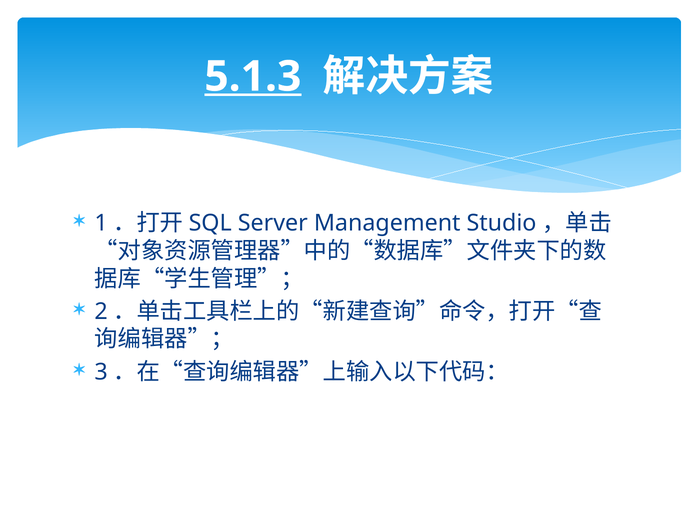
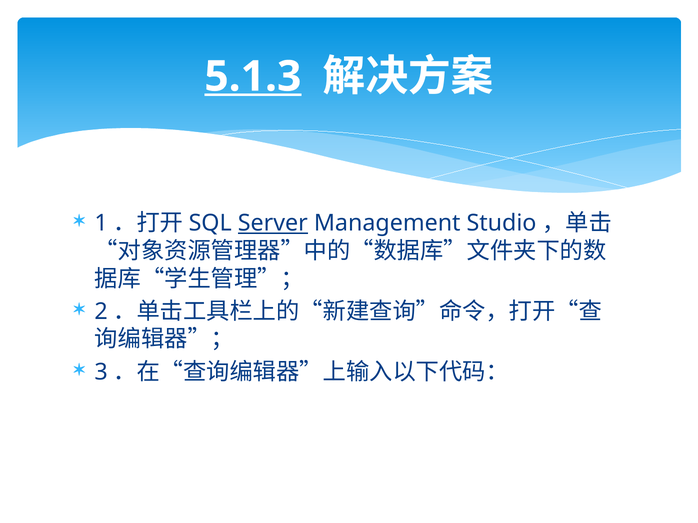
Server underline: none -> present
